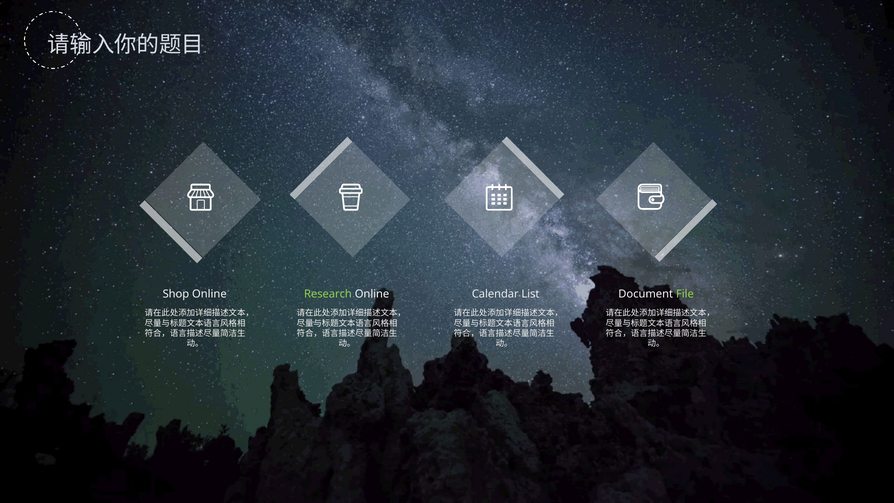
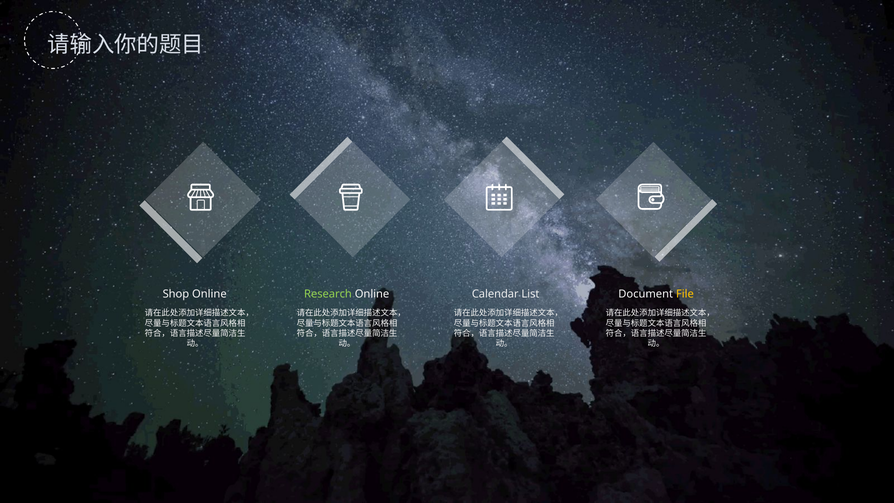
File colour: light green -> yellow
